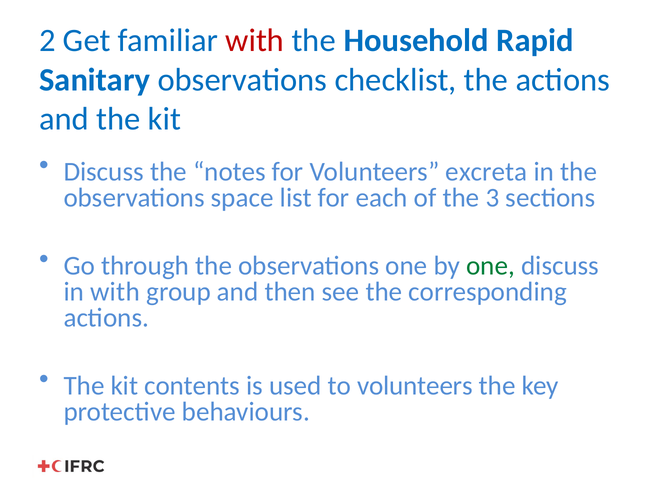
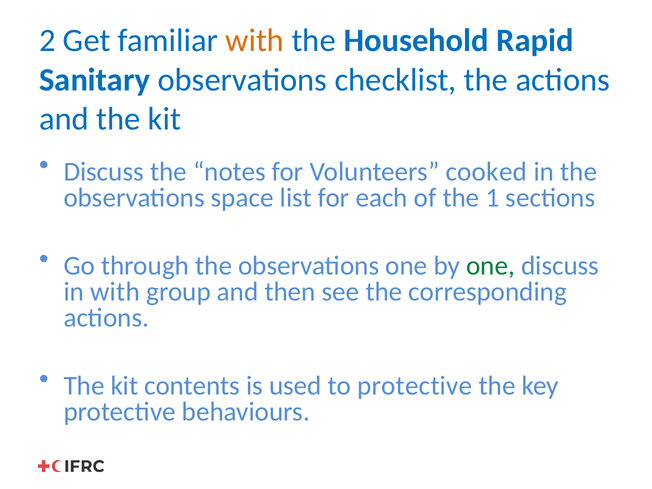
with at (255, 41) colour: red -> orange
excreta: excreta -> cooked
3: 3 -> 1
to volunteers: volunteers -> protective
